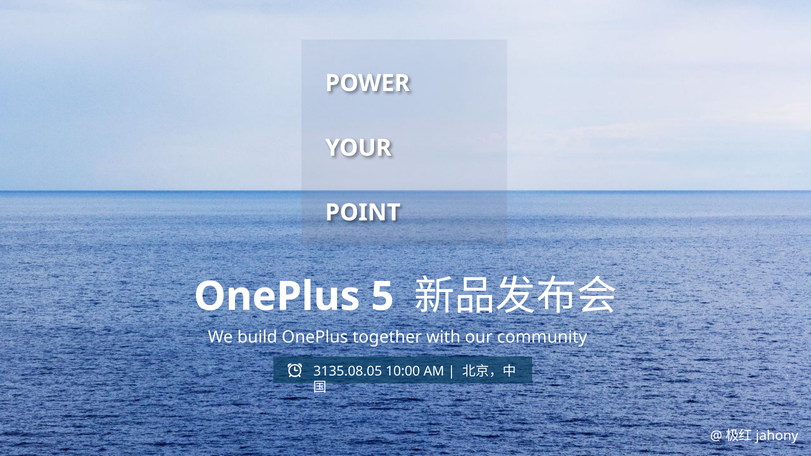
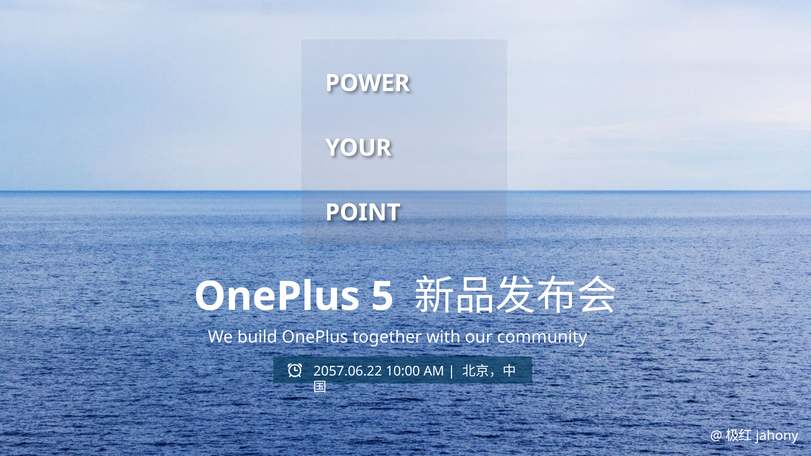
3135.08.05: 3135.08.05 -> 2057.06.22
